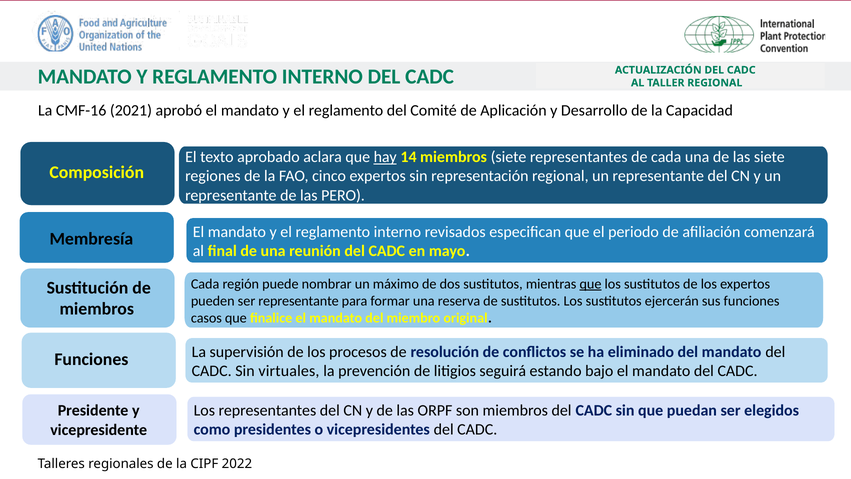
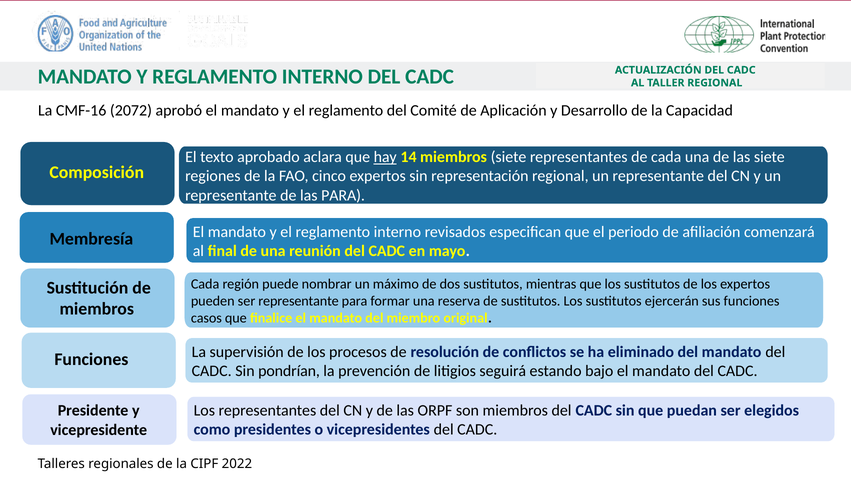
2021: 2021 -> 2072
las PERO: PERO -> PARA
que at (590, 284) underline: present -> none
virtuales: virtuales -> pondrían
